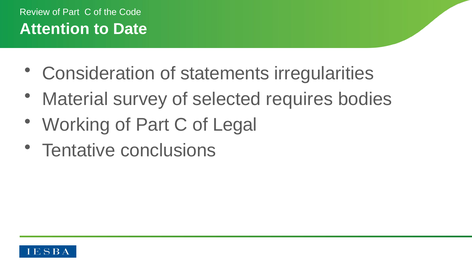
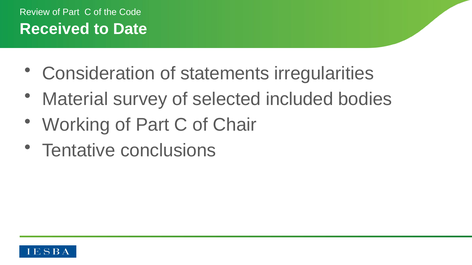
Attention: Attention -> Received
requires: requires -> included
Legal: Legal -> Chair
